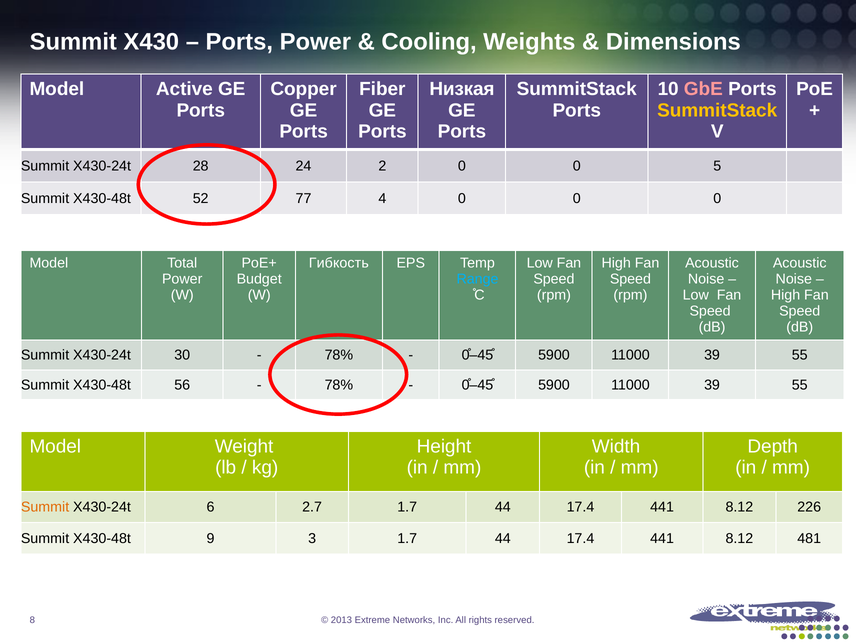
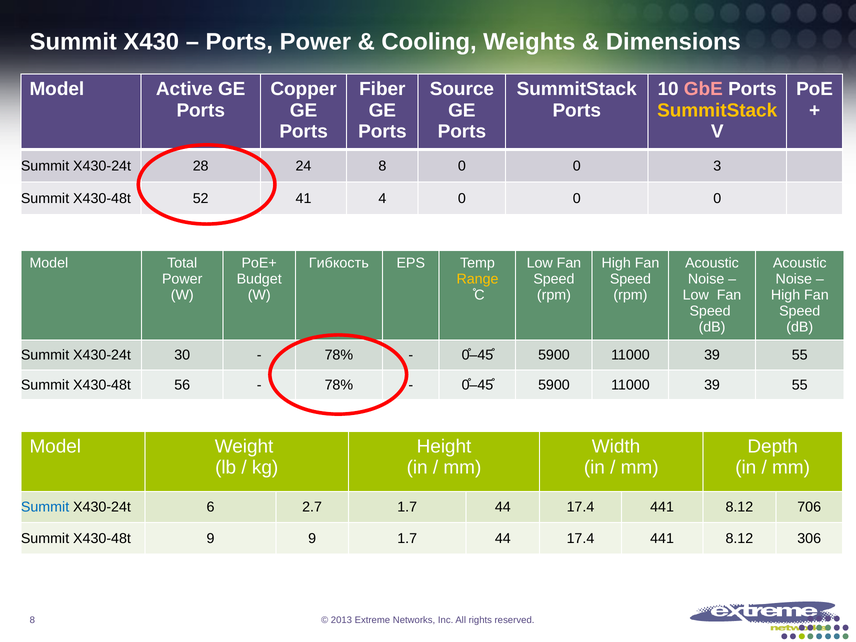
Низкая: Низкая -> Source
24 2: 2 -> 8
5: 5 -> 3
77: 77 -> 41
Range colour: light blue -> yellow
Summit at (45, 507) colour: orange -> blue
226: 226 -> 706
9 3: 3 -> 9
481: 481 -> 306
